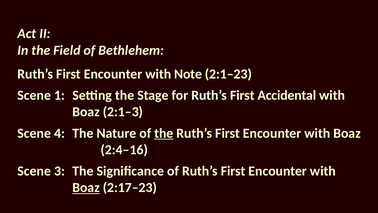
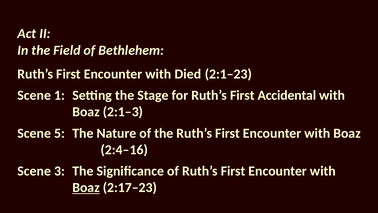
Note: Note -> Died
4: 4 -> 5
the at (164, 133) underline: present -> none
